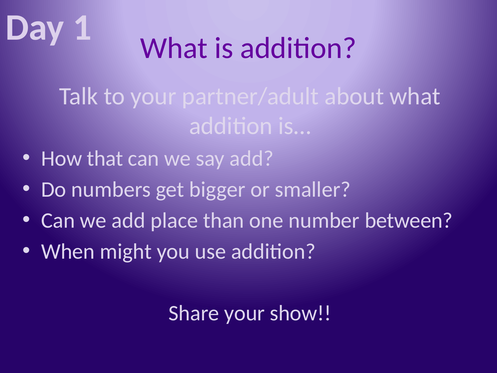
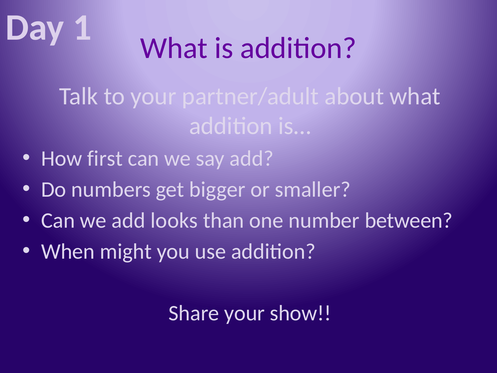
that: that -> first
place: place -> looks
